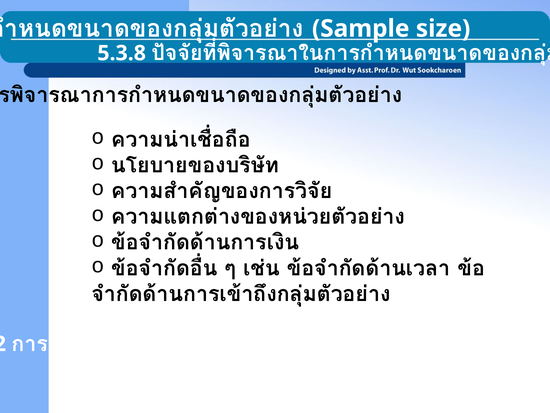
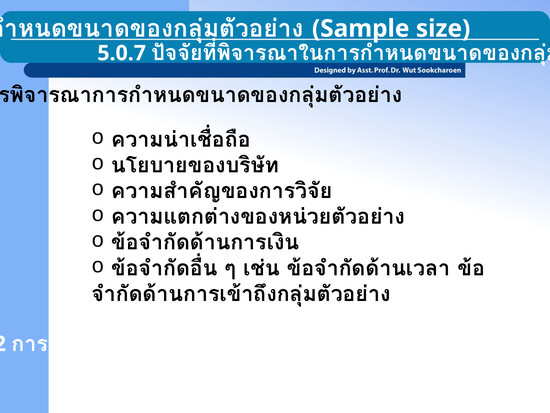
5.3.8: 5.3.8 -> 5.0.7
